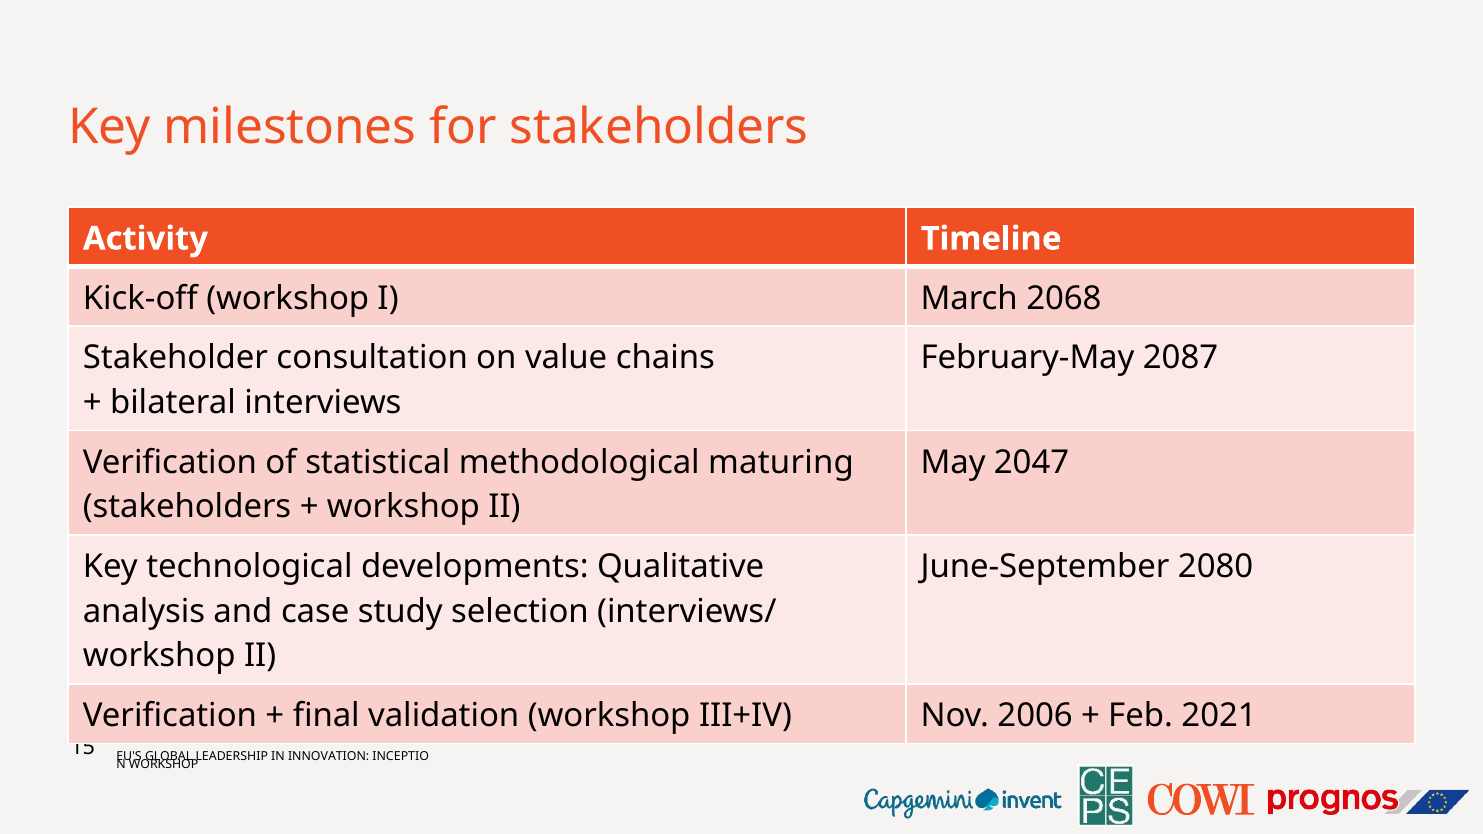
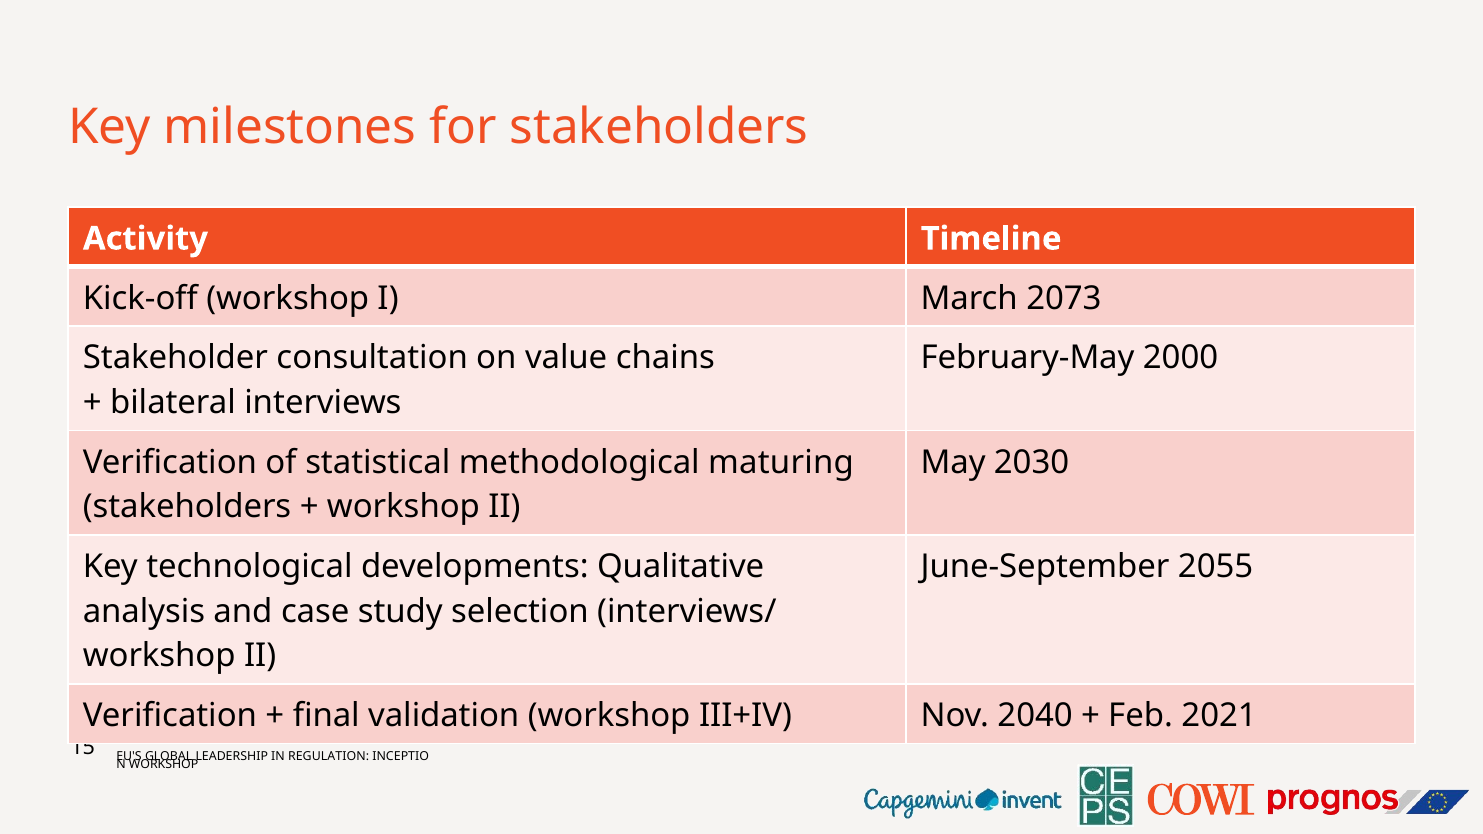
2068: 2068 -> 2073
2087: 2087 -> 2000
2047: 2047 -> 2030
2080: 2080 -> 2055
2006: 2006 -> 2040
INNOVATION: INNOVATION -> REGULATION
